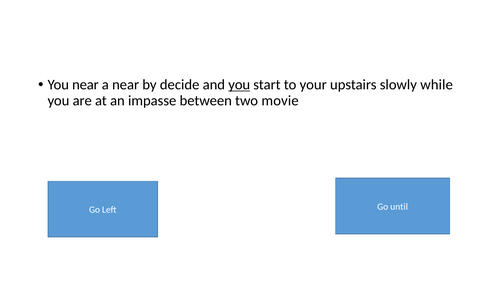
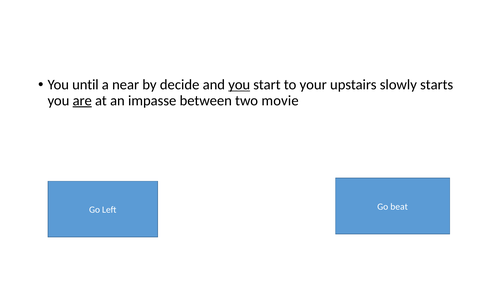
You near: near -> until
while: while -> starts
are underline: none -> present
until: until -> beat
